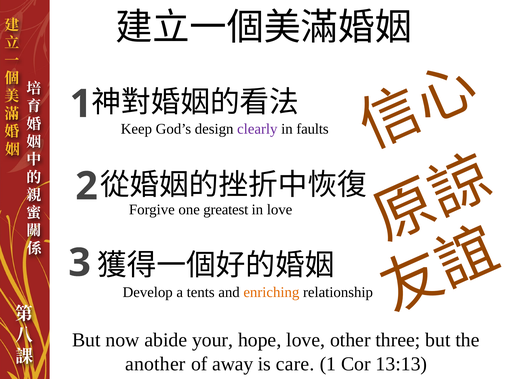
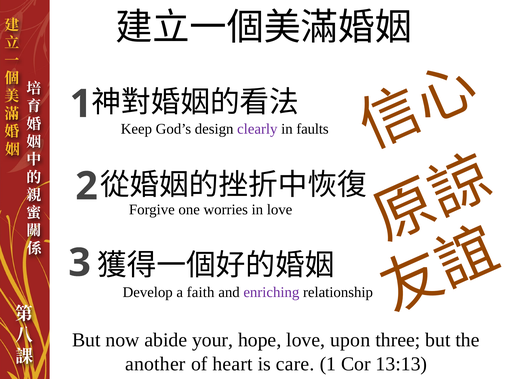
greatest: greatest -> worries
tents: tents -> faith
enriching colour: orange -> purple
other: other -> upon
away: away -> heart
